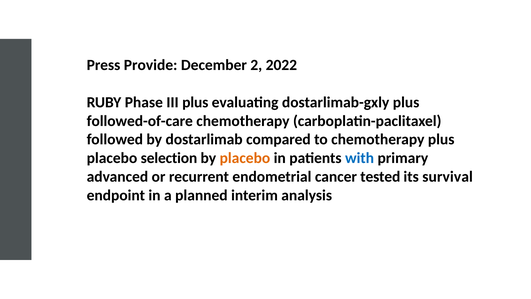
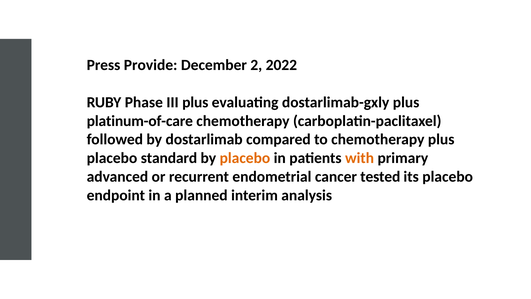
followed-of-care: followed-of-care -> platinum-of-care
selection: selection -> standard
with colour: blue -> orange
its survival: survival -> placebo
